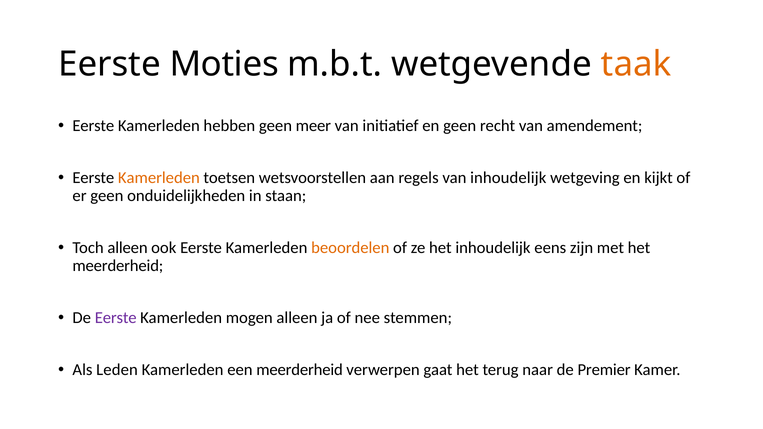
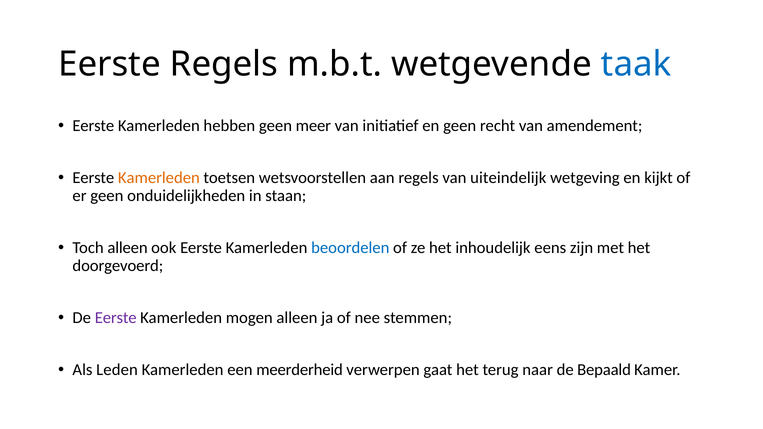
Eerste Moties: Moties -> Regels
taak colour: orange -> blue
van inhoudelijk: inhoudelijk -> uiteindelijk
beoordelen colour: orange -> blue
meerderheid at (118, 266): meerderheid -> doorgevoerd
Premier: Premier -> Bepaald
